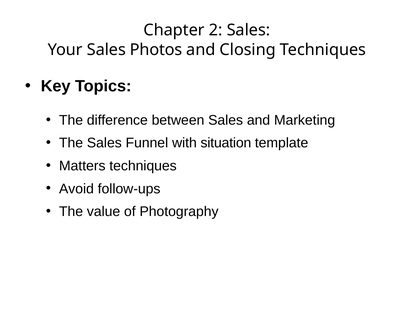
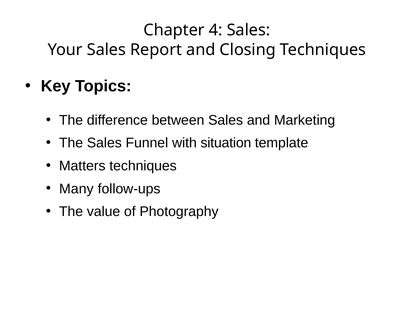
2: 2 -> 4
Photos: Photos -> Report
Avoid: Avoid -> Many
